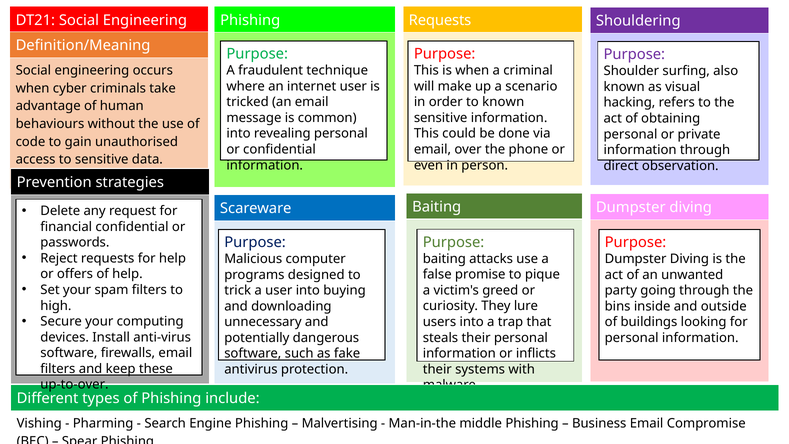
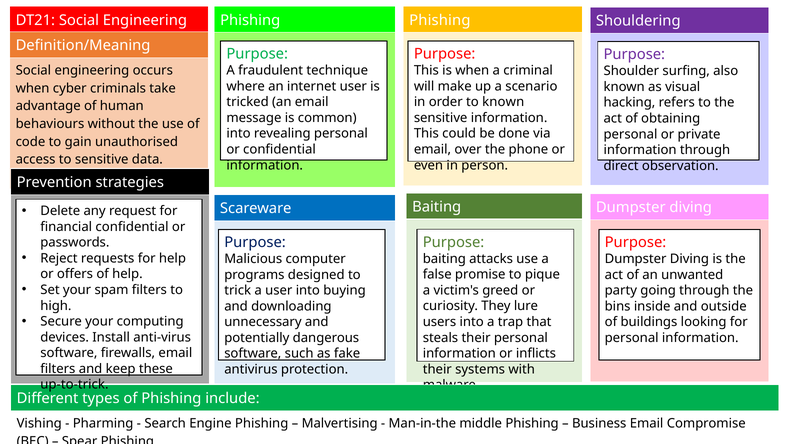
Requests at (440, 20): Requests -> Phishing
up-to-over: up-to-over -> up-to-trick
